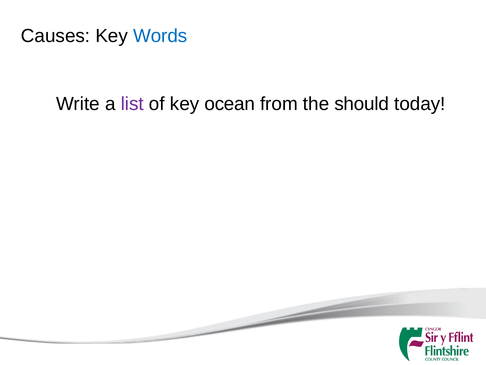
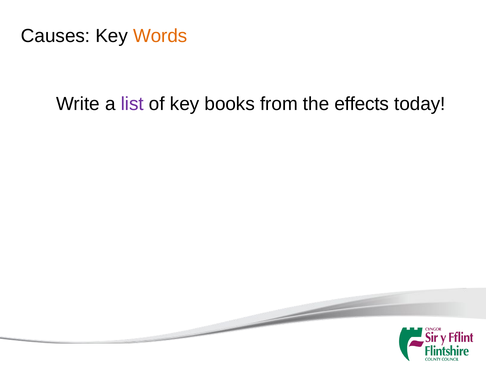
Words colour: blue -> orange
ocean: ocean -> books
should: should -> effects
